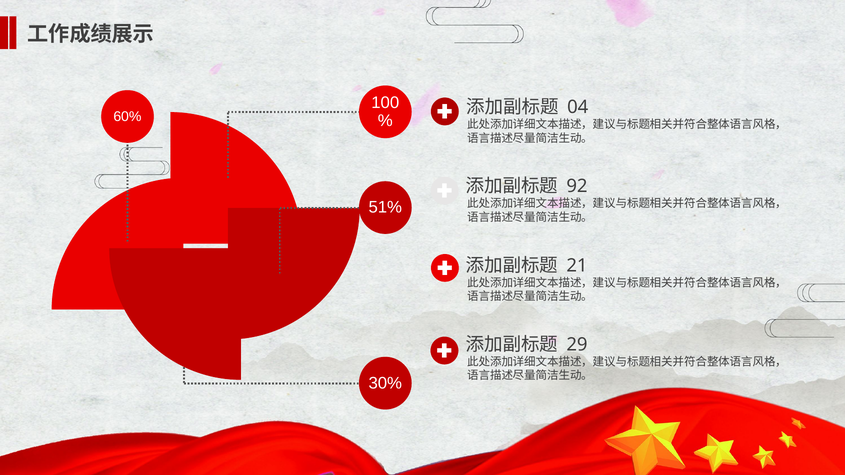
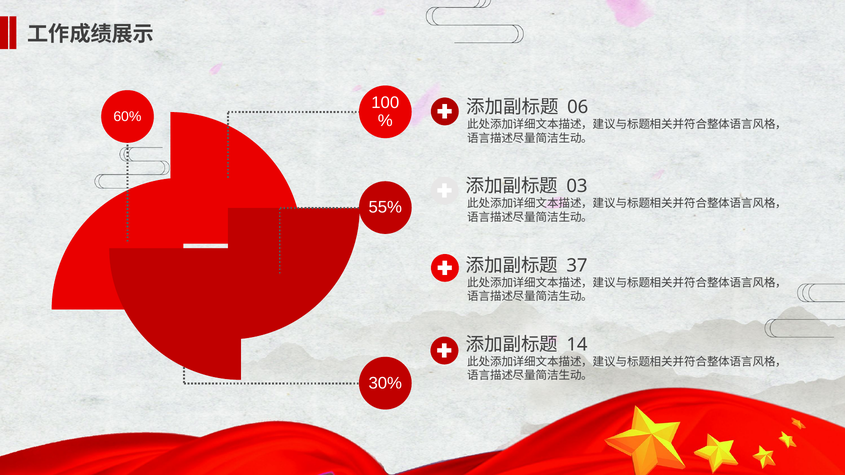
04: 04 -> 06
92: 92 -> 03
51%: 51% -> 55%
21: 21 -> 37
29: 29 -> 14
